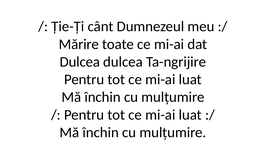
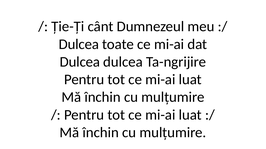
Mărire at (79, 44): Mărire -> Dulcea
